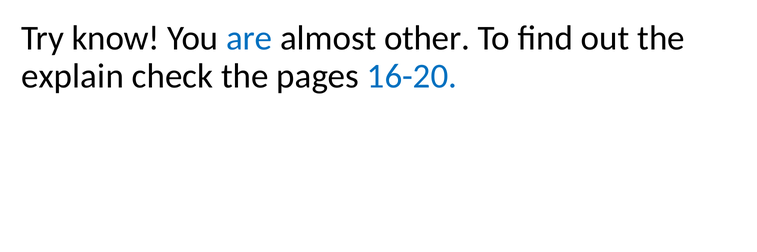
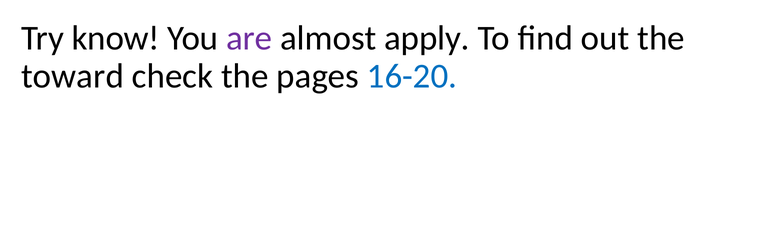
are colour: blue -> purple
other: other -> apply
explain: explain -> toward
